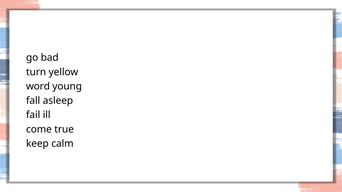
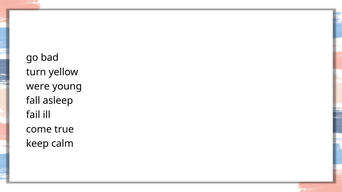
word: word -> were
